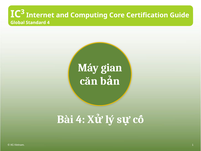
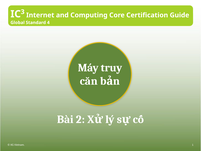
gian: gian -> truy
Bài 4: 4 -> 2
